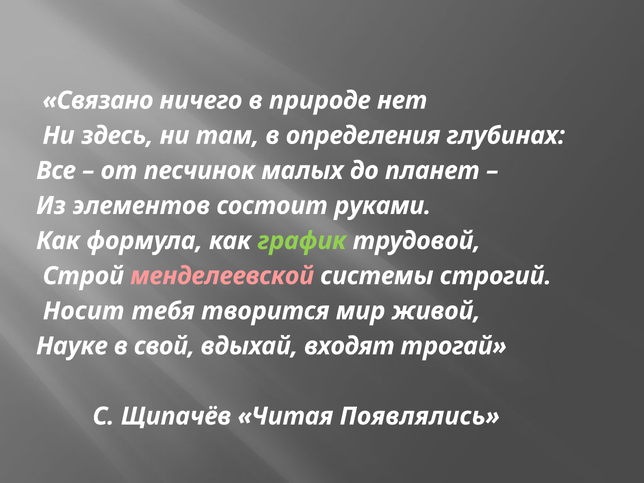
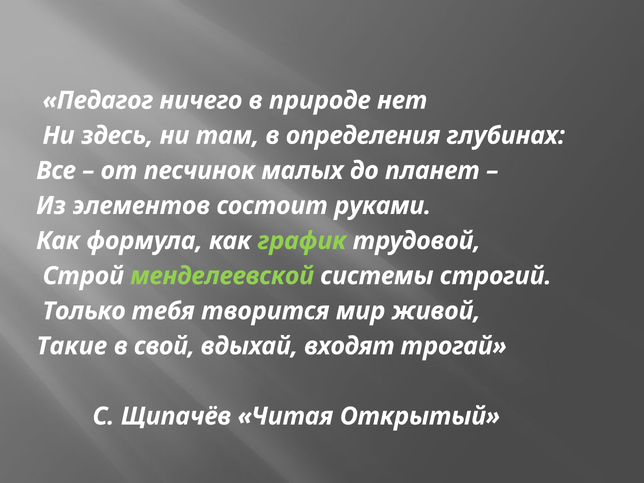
Связано: Связано -> Педагог
менделеевской colour: pink -> light green
Носит: Носит -> Только
Науке: Науке -> Такие
Появлялись: Появлялись -> Открытый
